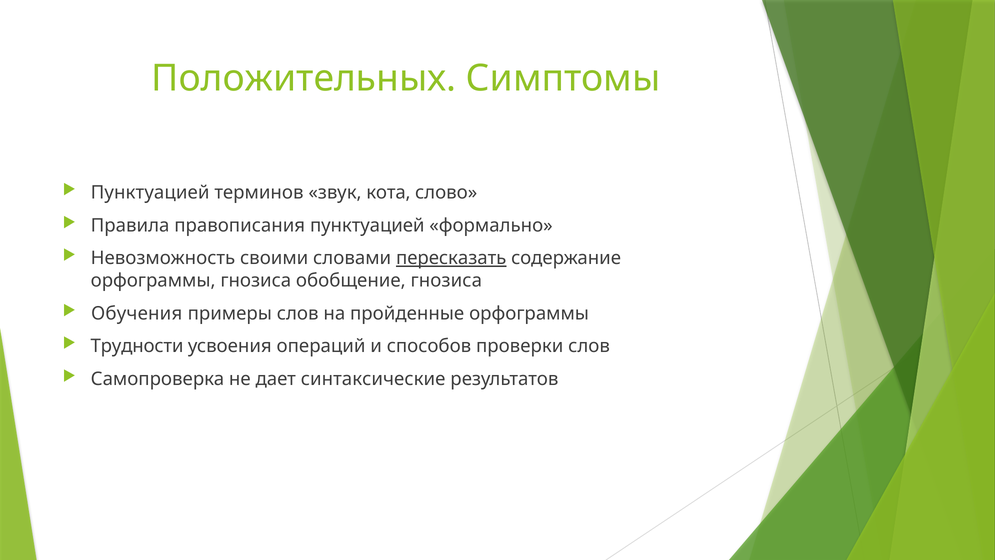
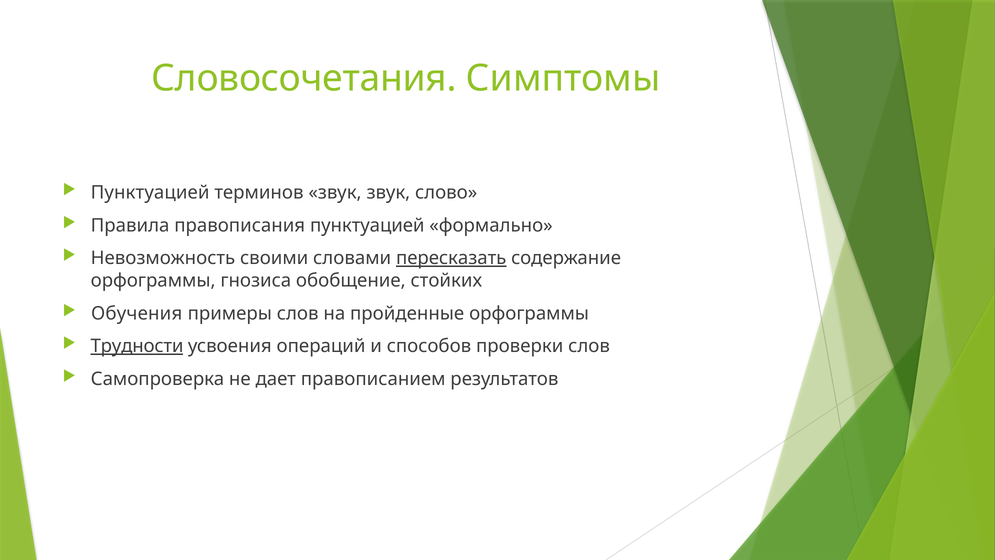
Положительных: Положительных -> Словосочетания
звук кота: кота -> звук
обобщение гнозиса: гнозиса -> стойких
Трудности underline: none -> present
синтаксические: синтаксические -> правописанием
